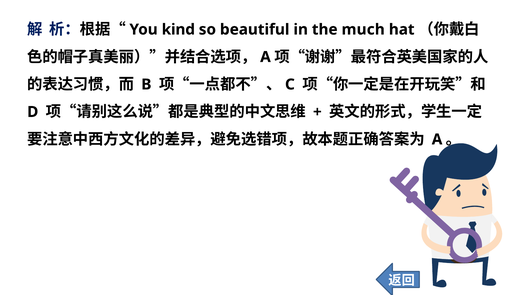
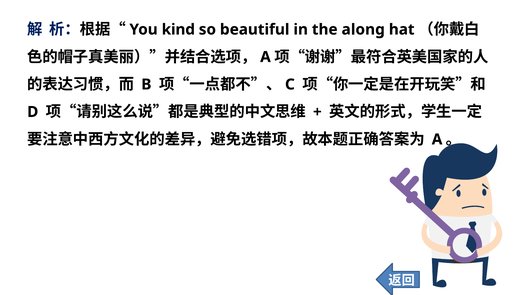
much: much -> along
